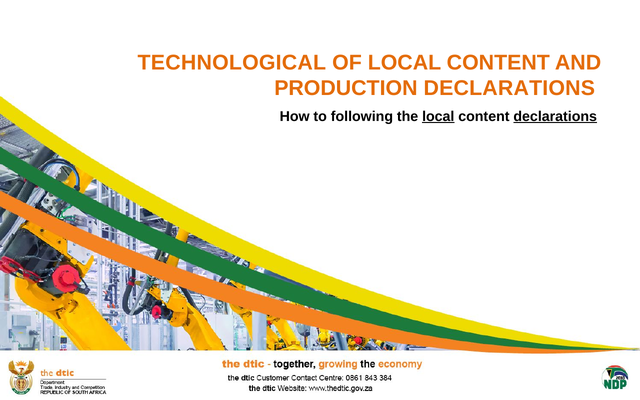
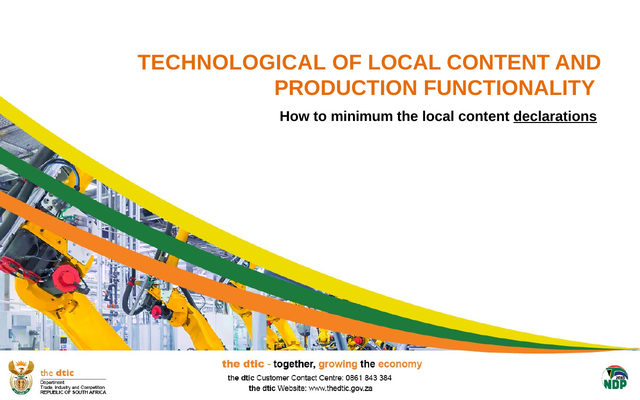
PRODUCTION DECLARATIONS: DECLARATIONS -> FUNCTIONALITY
following: following -> minimum
local at (438, 117) underline: present -> none
